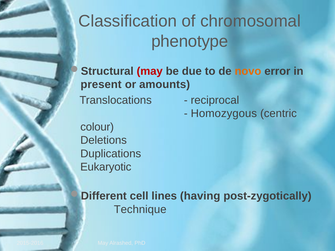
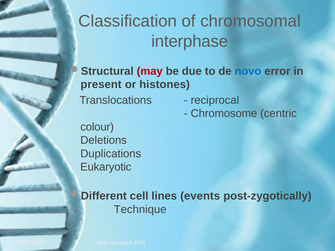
phenotype: phenotype -> interphase
novo colour: orange -> blue
amounts: amounts -> histones
Homozygous: Homozygous -> Chromosome
having: having -> events
